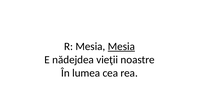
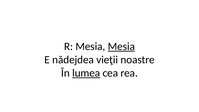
lumea underline: none -> present
